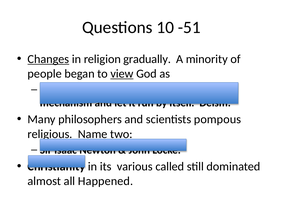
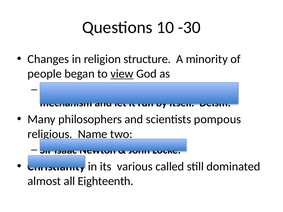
-51: -51 -> -30
Changes underline: present -> none
gradually: gradually -> structure
Happened: Happened -> Eighteenth
